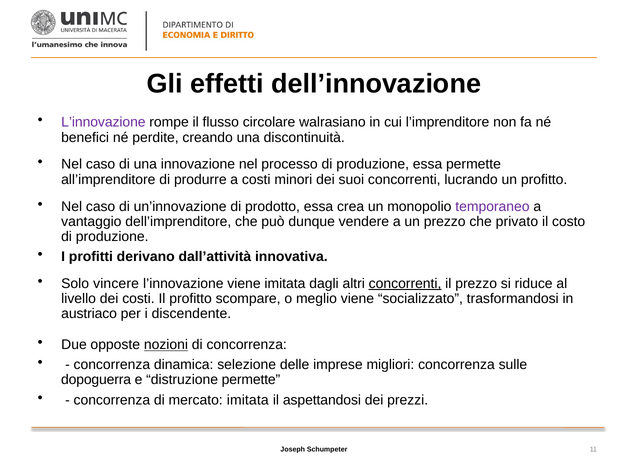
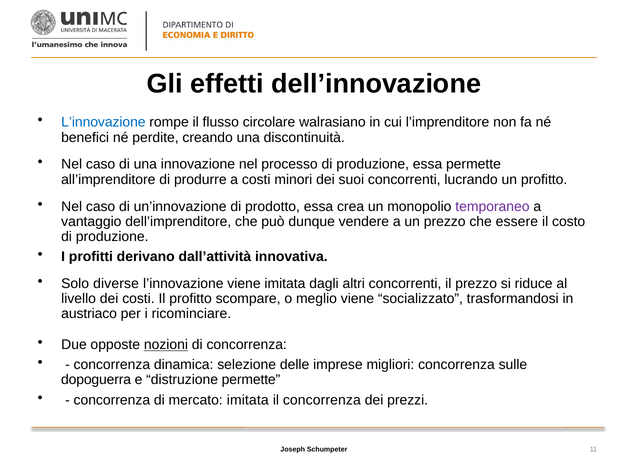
L’innovazione at (103, 122) colour: purple -> blue
privato: privato -> essere
vincere: vincere -> diverse
concorrenti at (405, 284) underline: present -> none
discendente: discendente -> ricominciare
il aspettandosi: aspettandosi -> concorrenza
